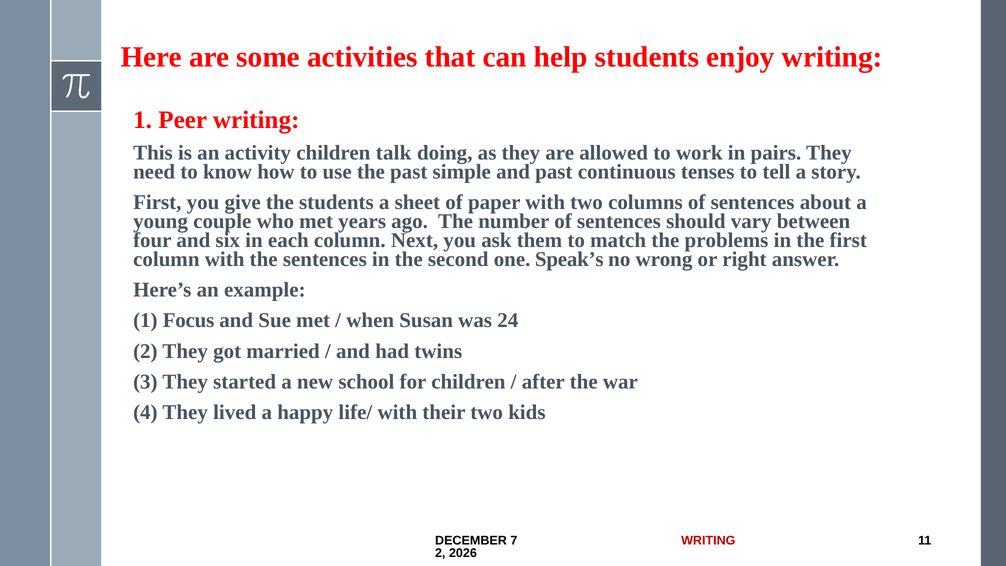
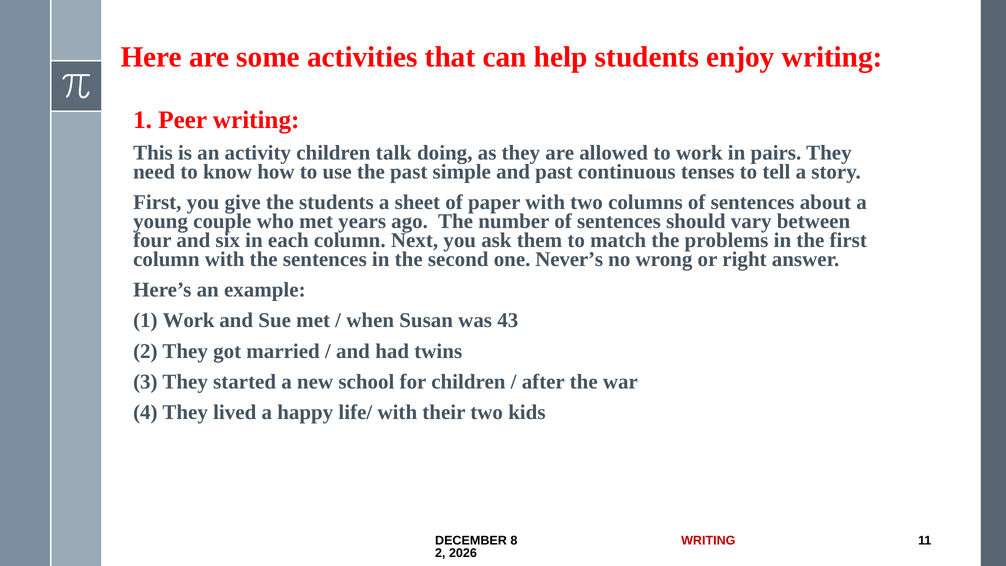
Speak’s: Speak’s -> Never’s
1 Focus: Focus -> Work
24: 24 -> 43
7: 7 -> 8
